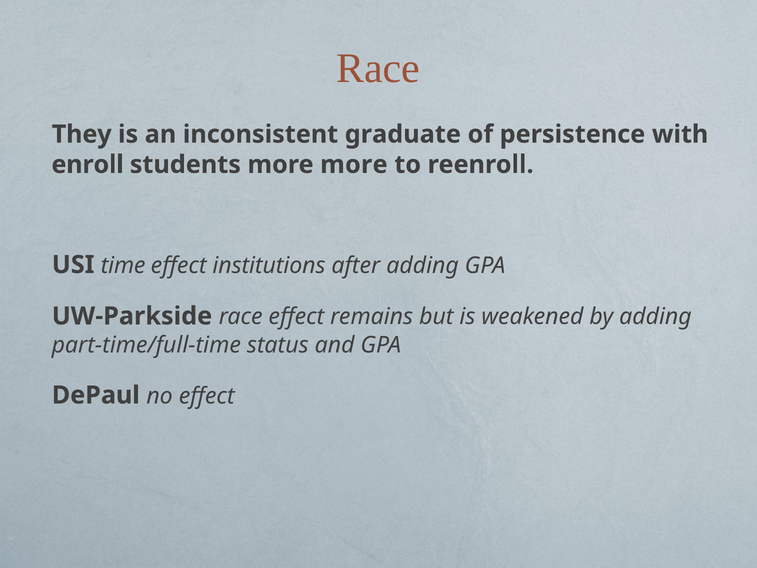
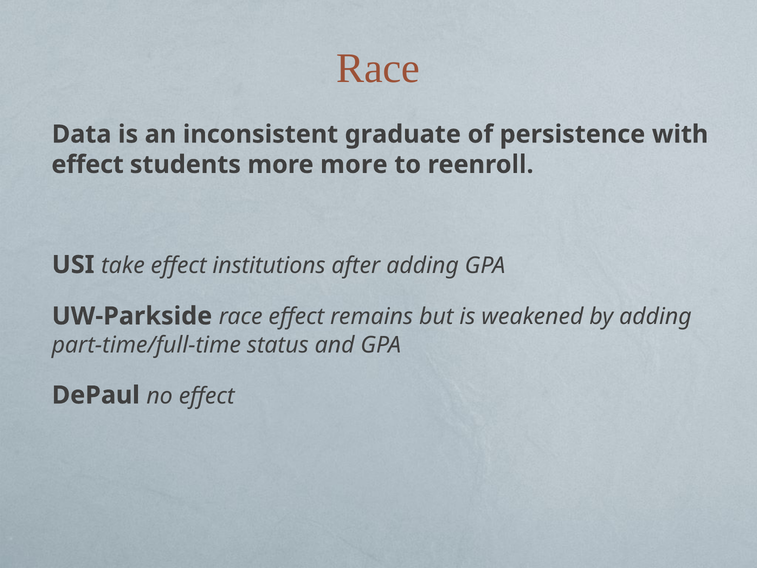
They: They -> Data
enroll at (88, 165): enroll -> effect
time: time -> take
